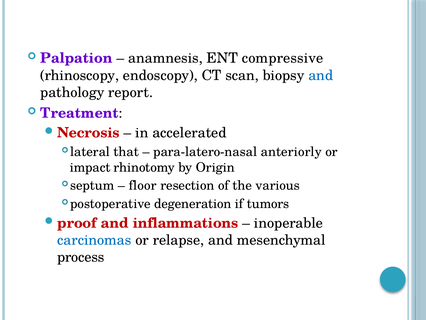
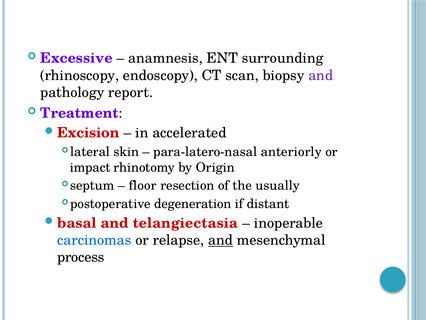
Palpation: Palpation -> Excessive
compressive: compressive -> surrounding
and at (321, 75) colour: blue -> purple
Necrosis: Necrosis -> Excision
that: that -> skin
various: various -> usually
tumors: tumors -> distant
proof: proof -> basal
inflammations: inflammations -> telangiectasia
and at (221, 240) underline: none -> present
